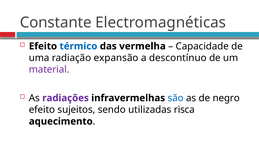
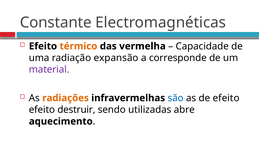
térmico colour: blue -> orange
descontínuo: descontínuo -> corresponde
radiações colour: purple -> orange
de negro: negro -> efeito
sujeitos: sujeitos -> destruir
risca: risca -> abre
